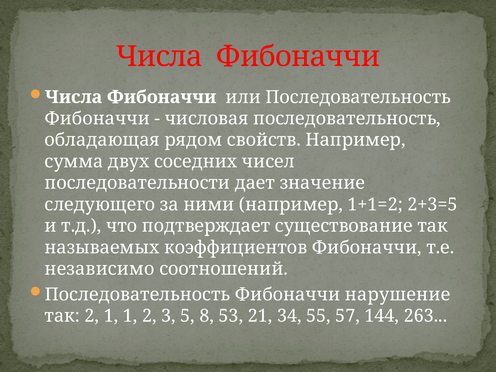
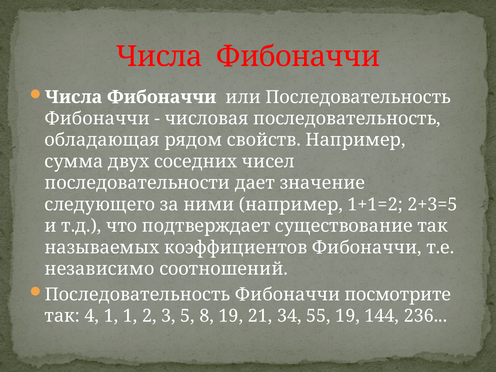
нарушение: нарушение -> посмотрите
так 2: 2 -> 4
8 53: 53 -> 19
55 57: 57 -> 19
263: 263 -> 236
